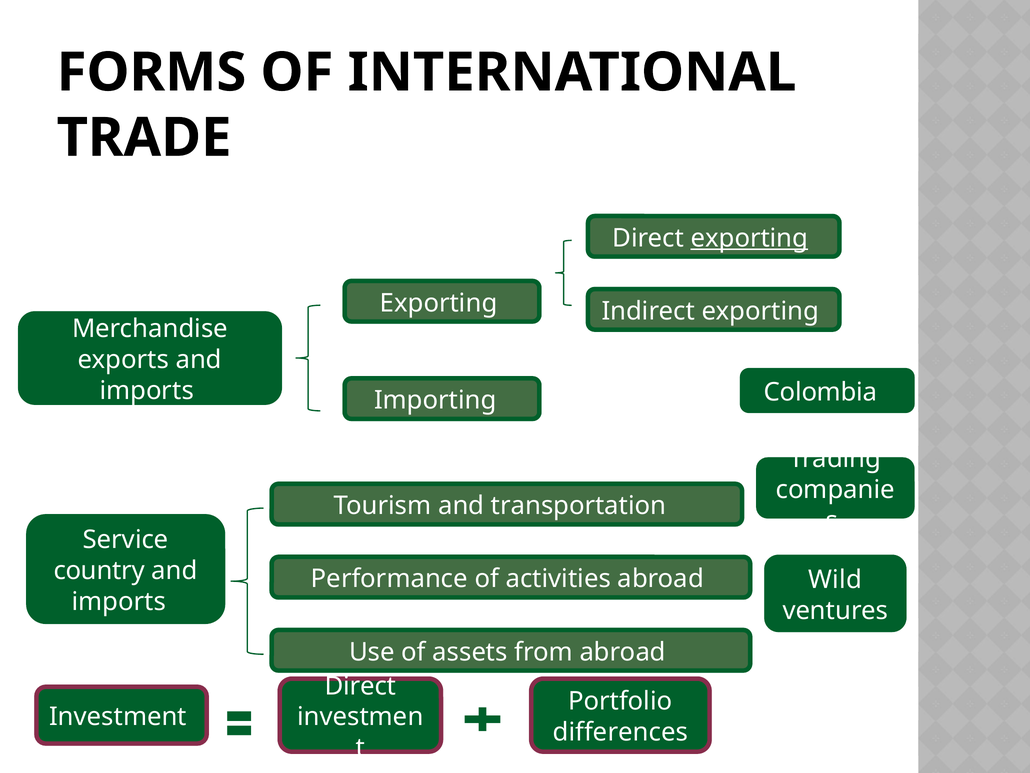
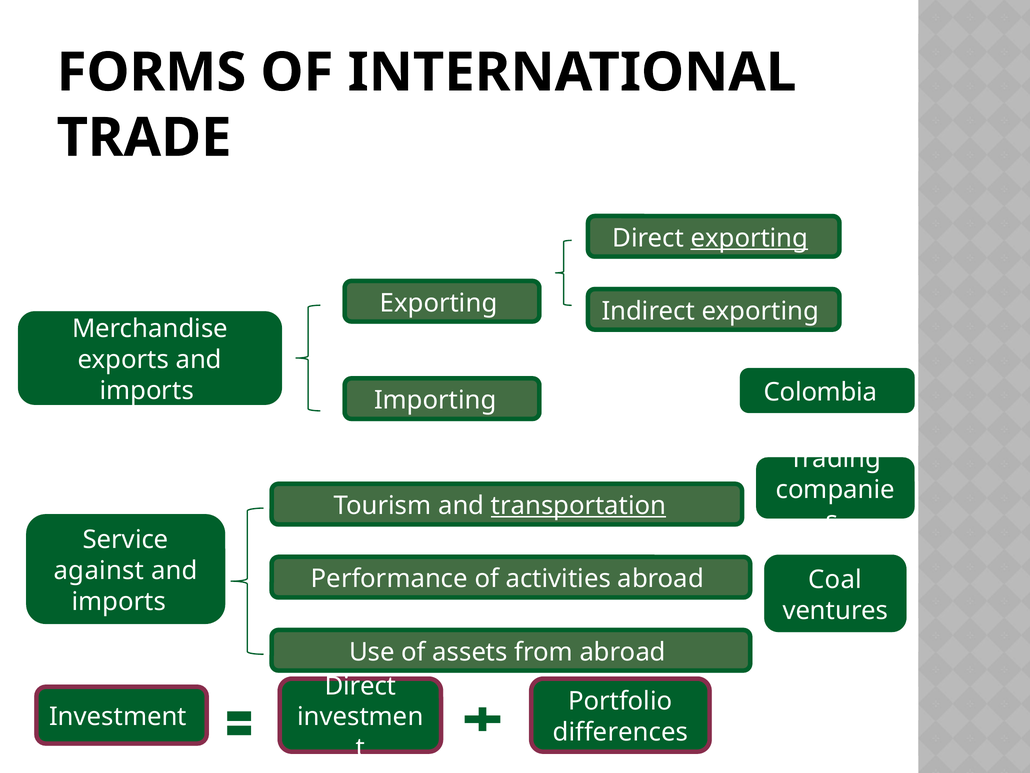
transportation underline: none -> present
country: country -> against
Wild: Wild -> Coal
